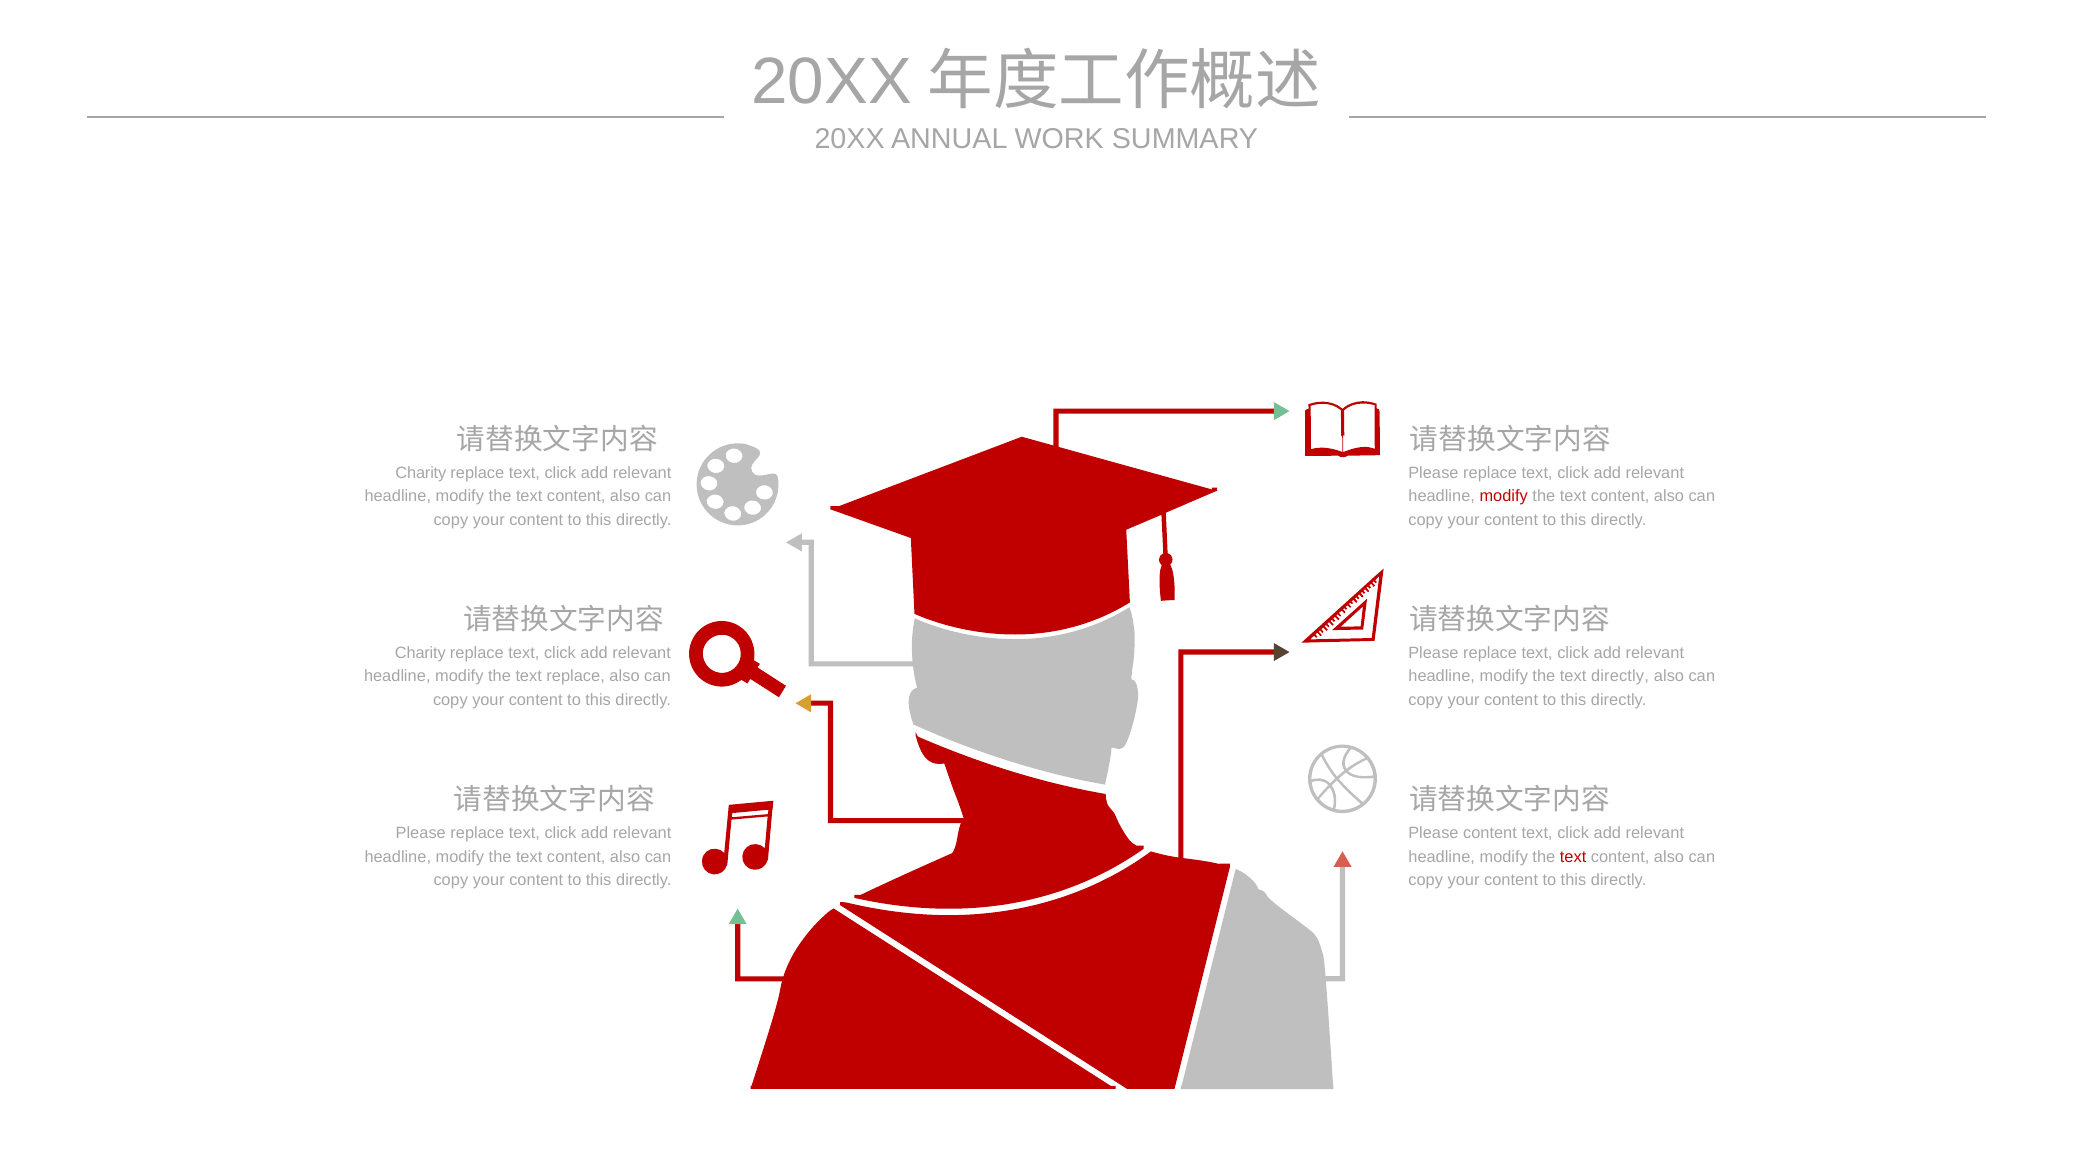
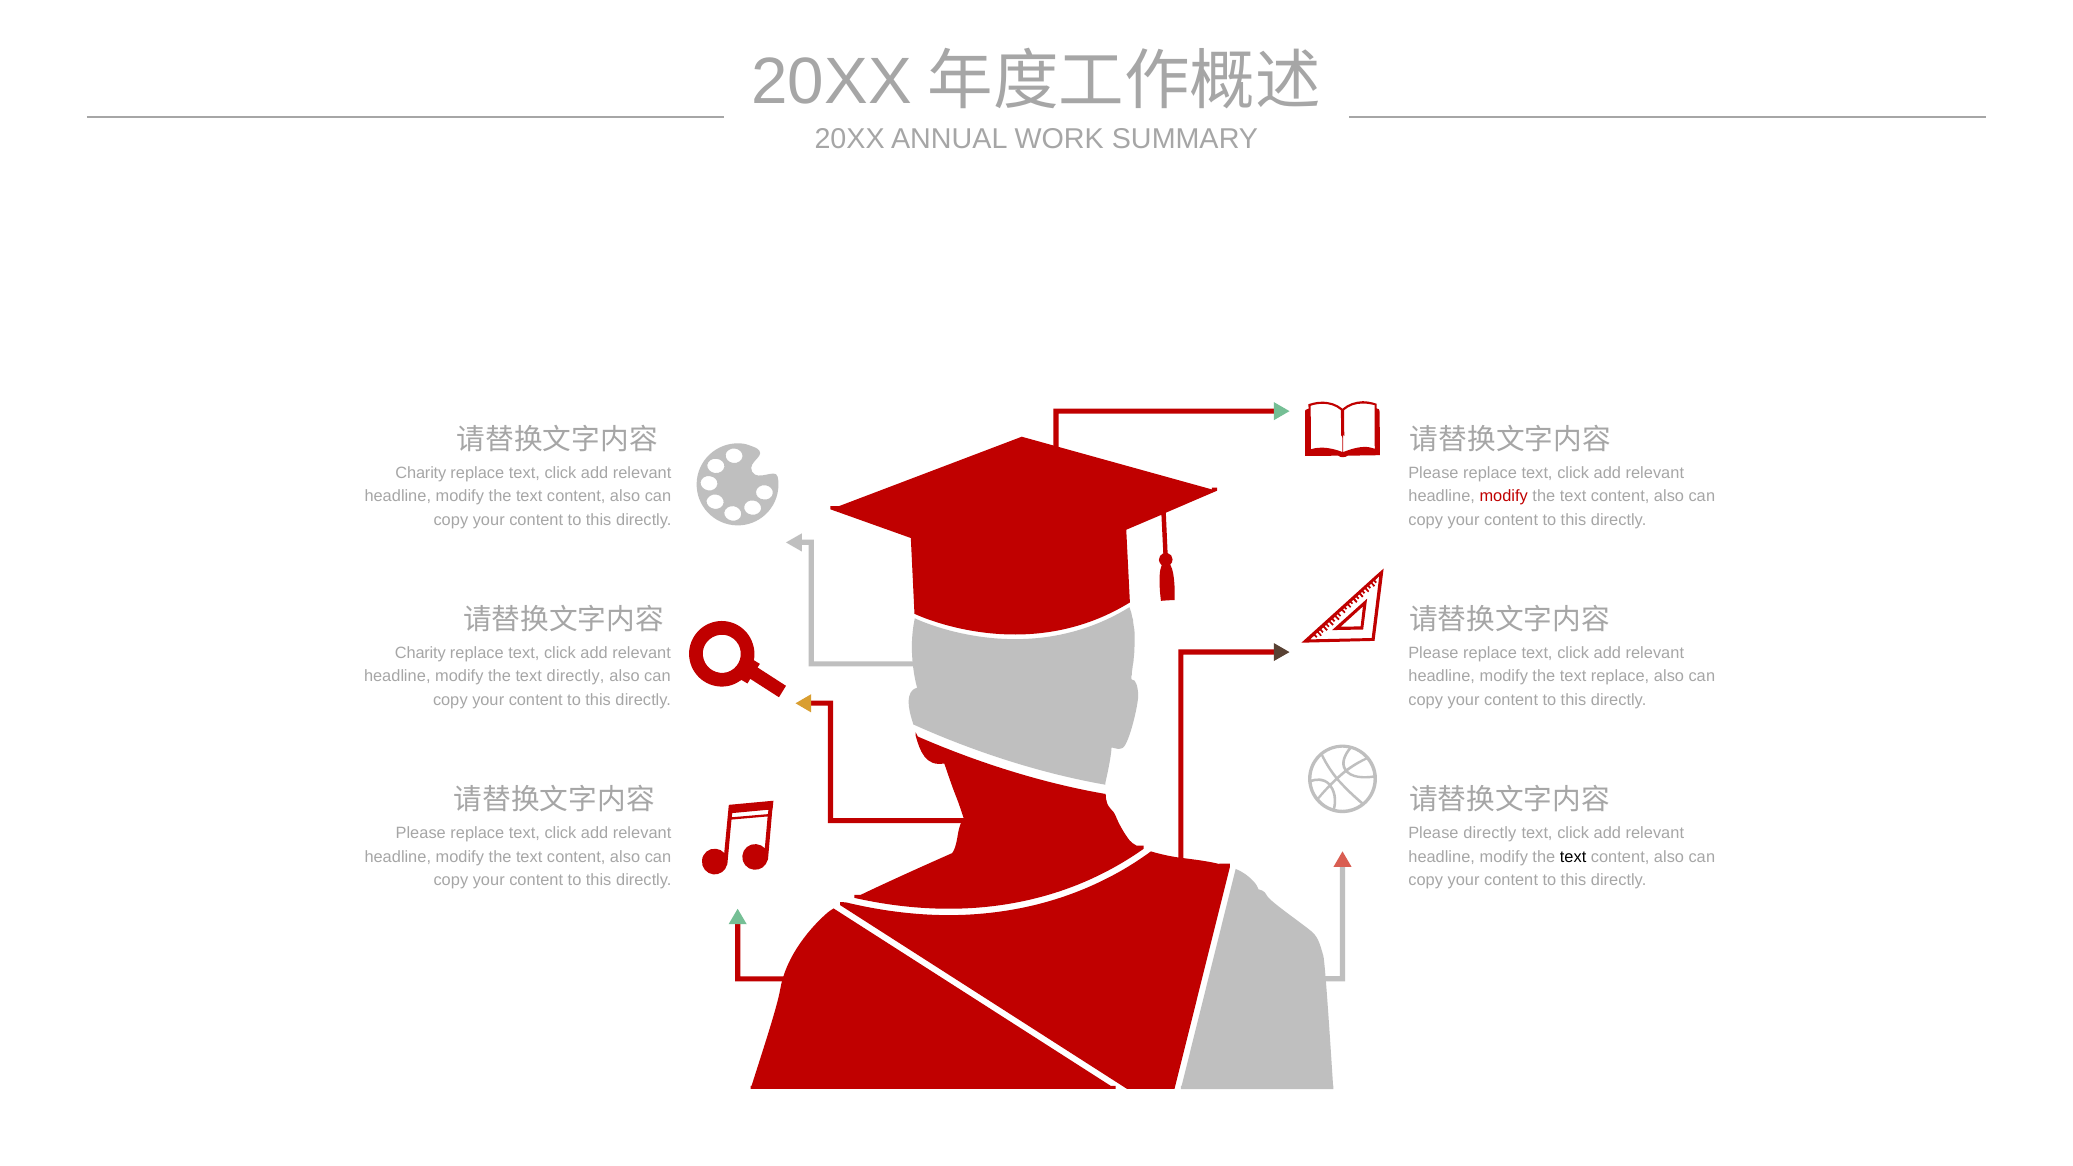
text replace: replace -> directly
text directly: directly -> replace
Please content: content -> directly
text at (1573, 857) colour: red -> black
